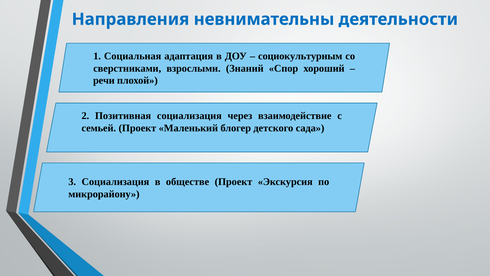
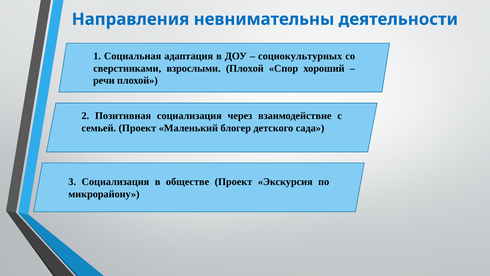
социокультурным: социокультурным -> социокультурных
взрослыми Знаний: Знаний -> Плохой
